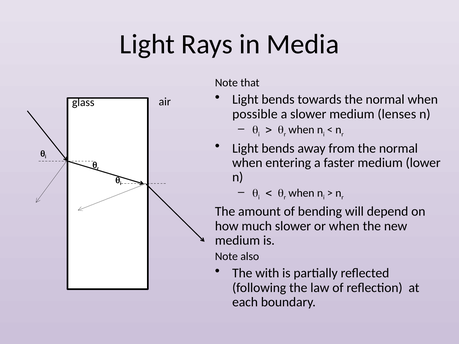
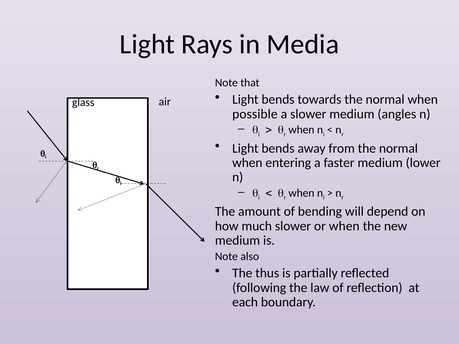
lenses: lenses -> angles
with: with -> thus
